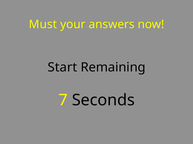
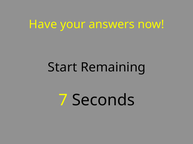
Must: Must -> Have
